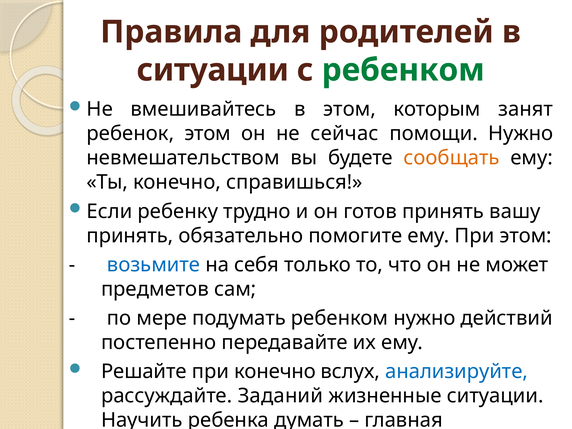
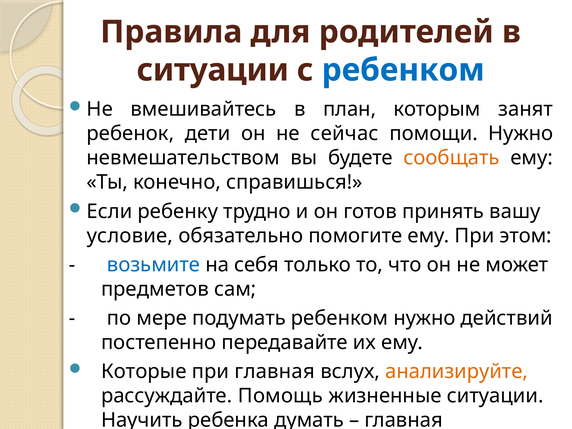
ребенком at (403, 70) colour: green -> blue
в этом: этом -> план
ребенок этом: этом -> дети
принять at (130, 236): принять -> условие
Решайте: Решайте -> Которые
при конечно: конечно -> главная
анализируйте colour: blue -> orange
Заданий: Заданий -> Помощь
